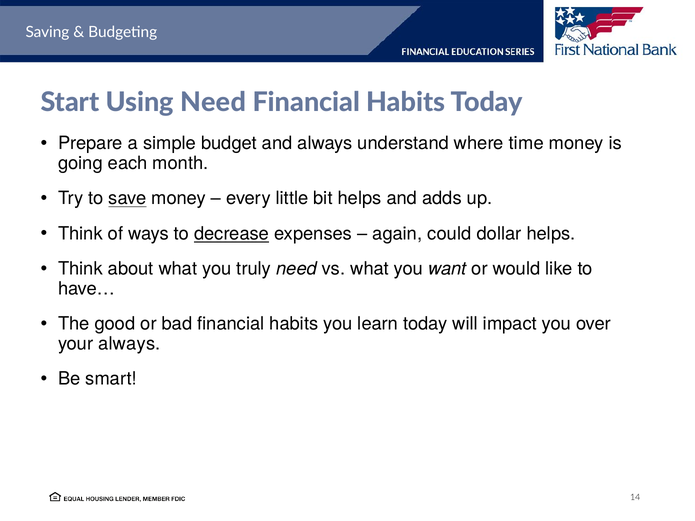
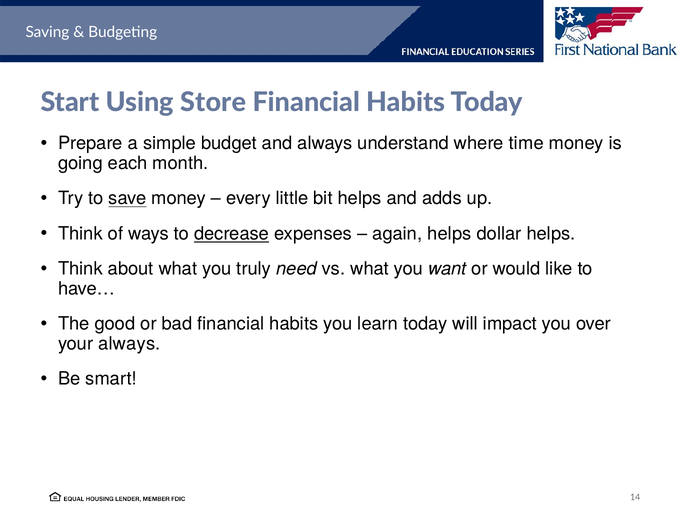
Using Need: Need -> Store
again could: could -> helps
